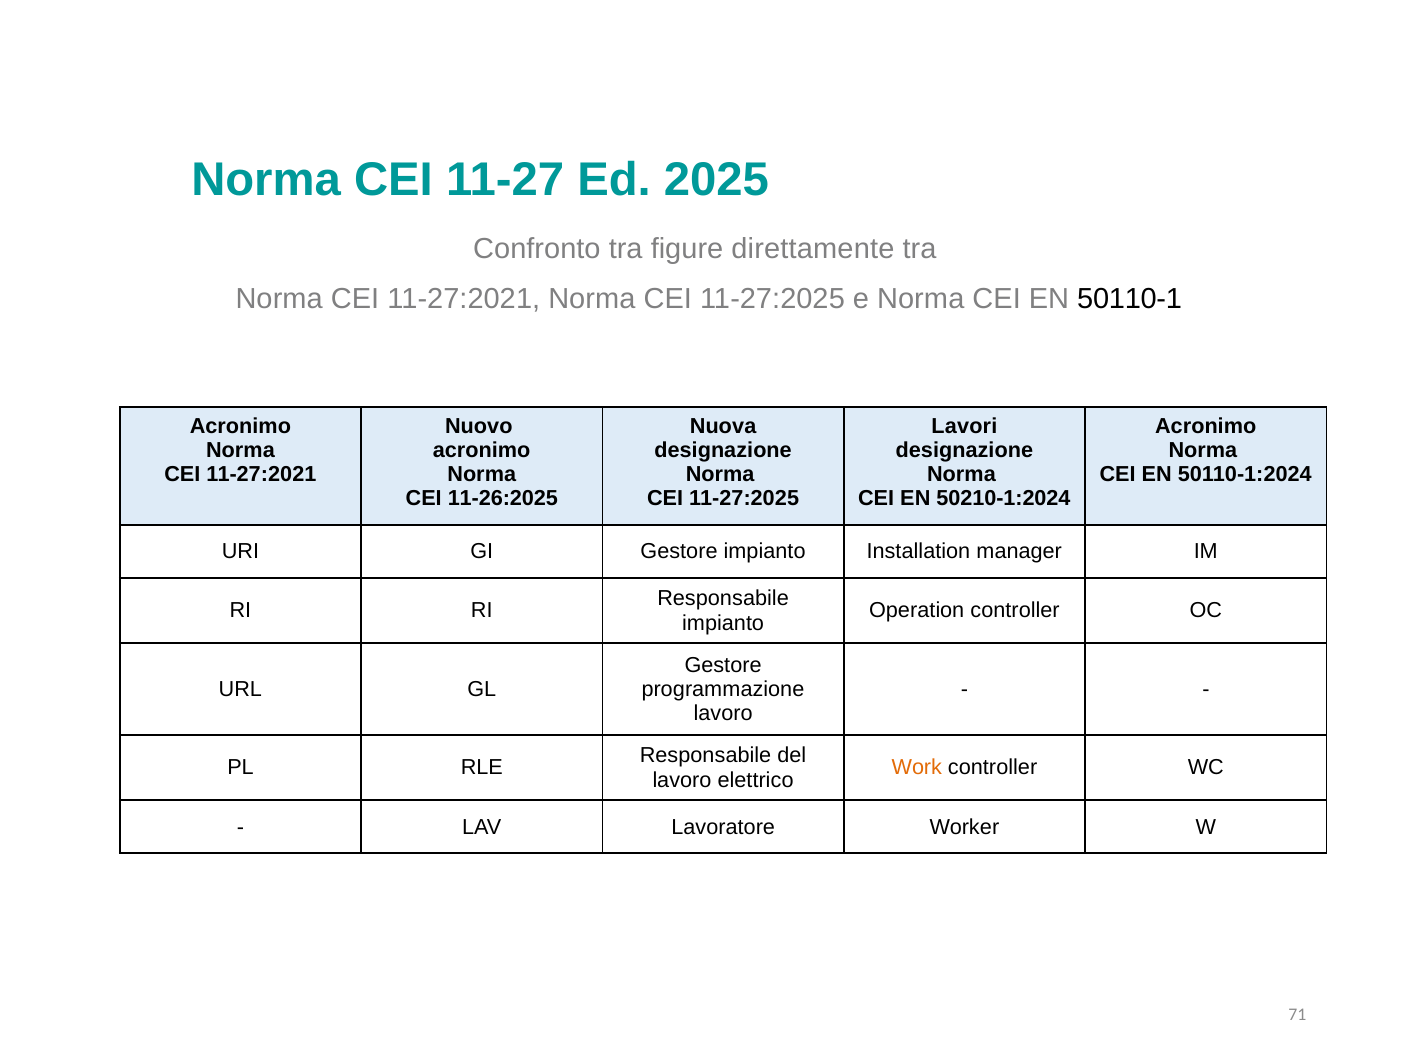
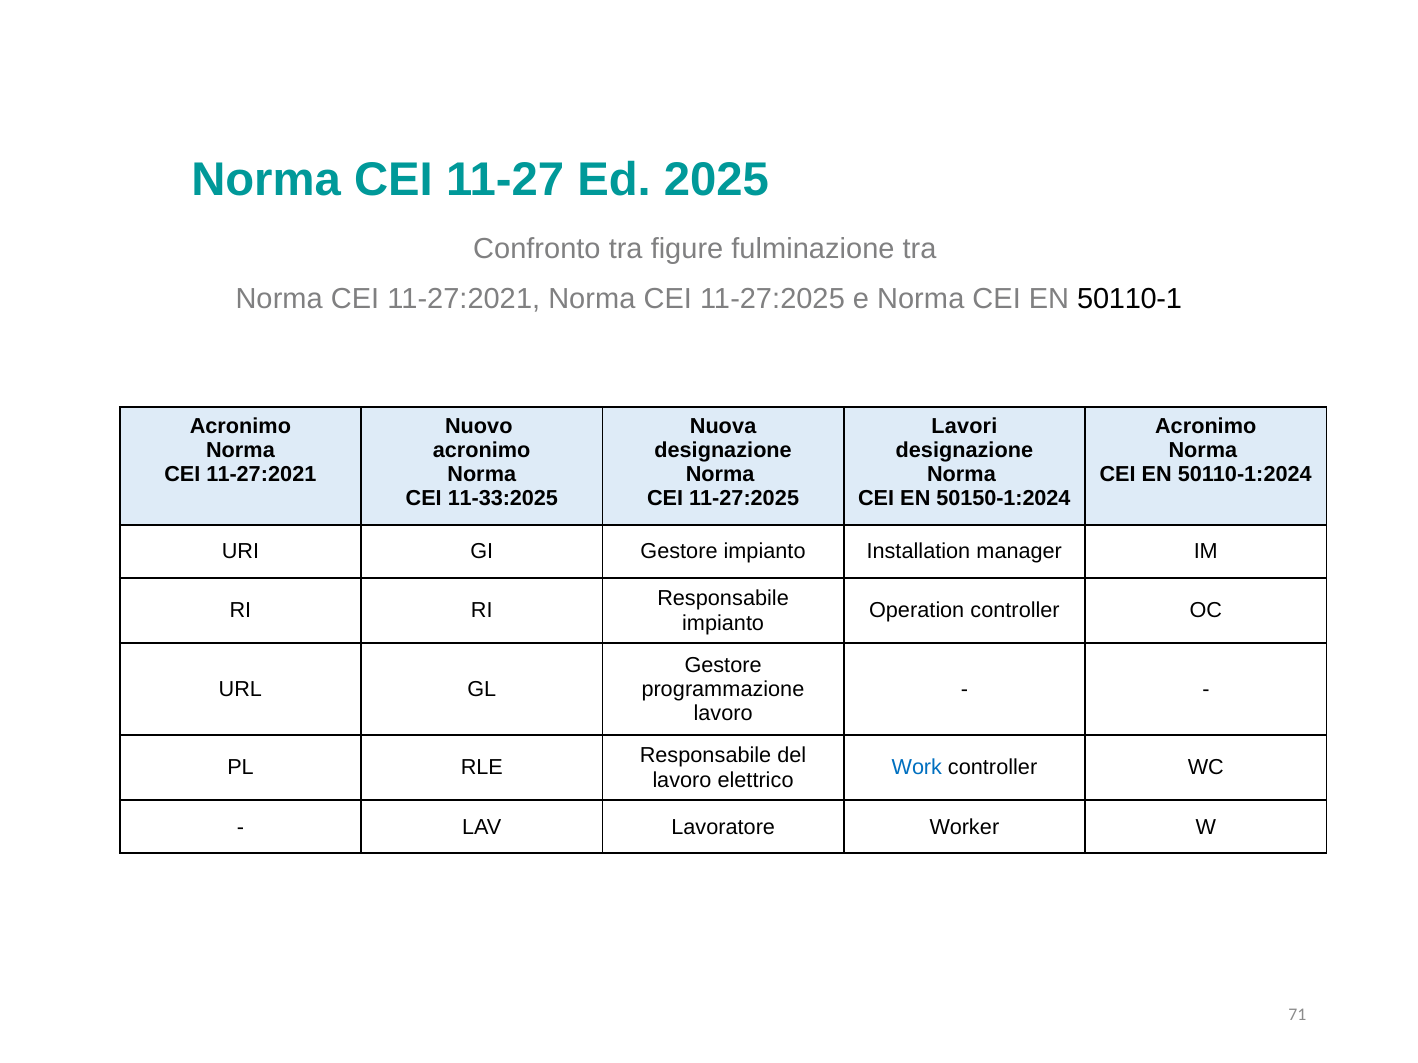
direttamente: direttamente -> fulminazione
11-26:2025: 11-26:2025 -> 11-33:2025
50210-1:2024: 50210-1:2024 -> 50150-1:2024
Work colour: orange -> blue
